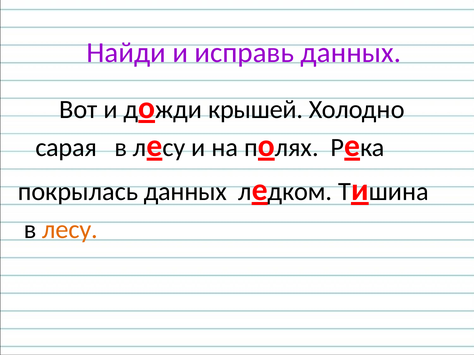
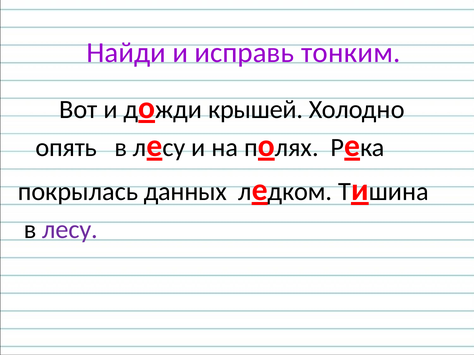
исправь данных: данных -> тонким
сарая: сарая -> опять
лесу colour: orange -> purple
